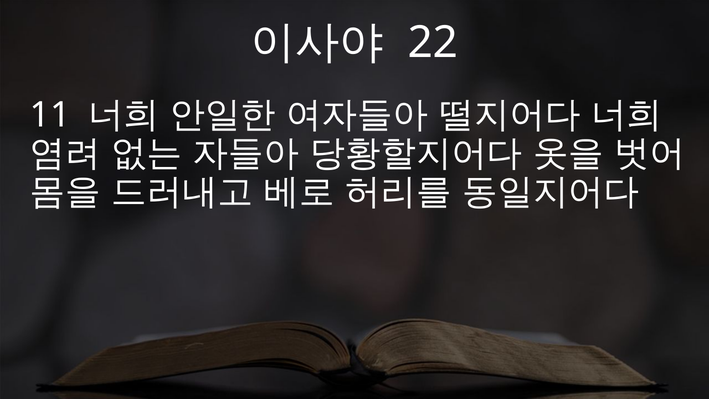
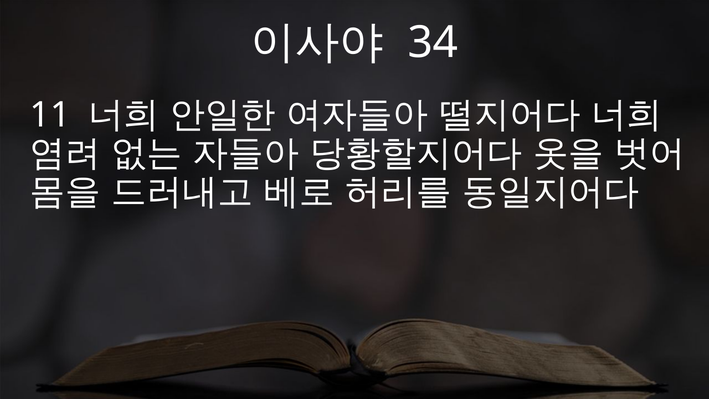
22: 22 -> 34
